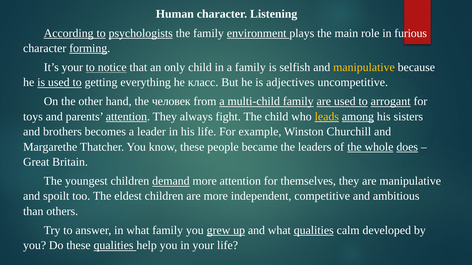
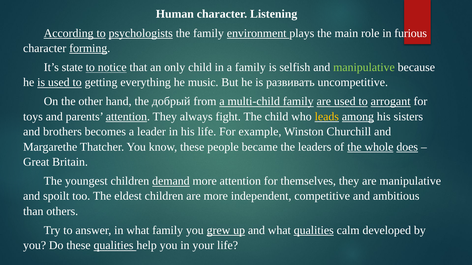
It’s your: your -> state
manipulative at (364, 67) colour: yellow -> light green
класс: класс -> music
adjectives: adjectives -> развивать
человек: человек -> добрый
